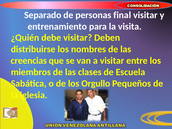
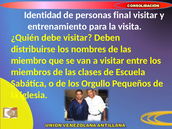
Separado: Separado -> Identidad
creencias: creencias -> miembro
